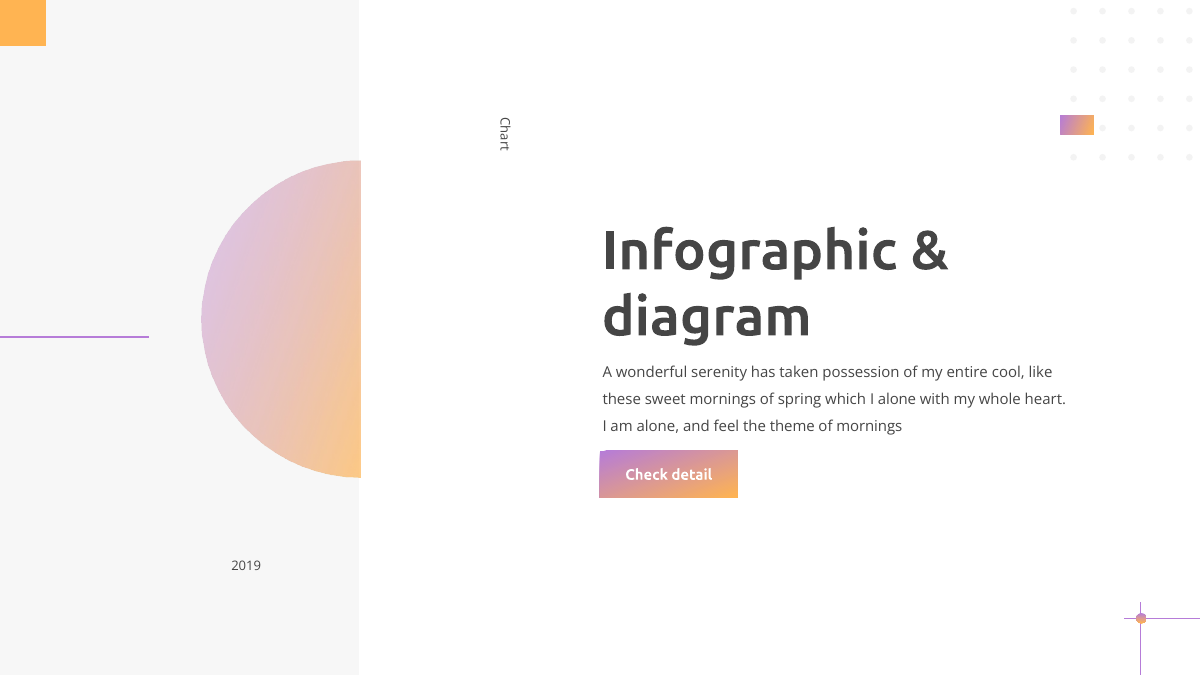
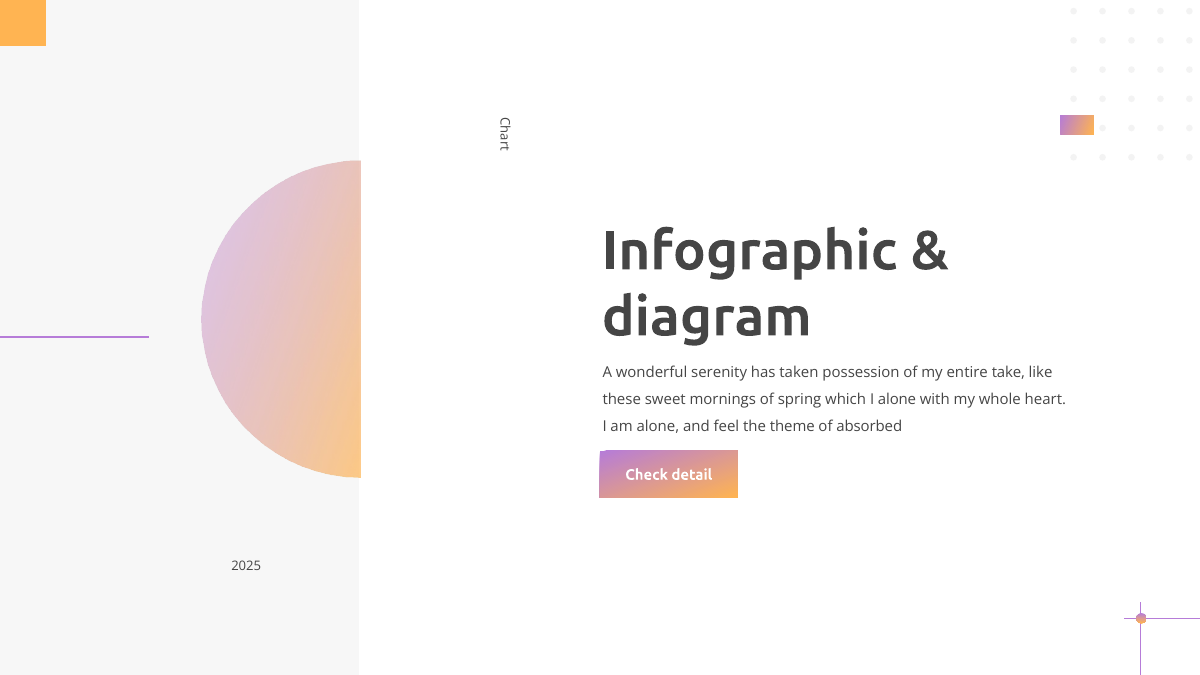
cool: cool -> take
of mornings: mornings -> absorbed
2019: 2019 -> 2025
